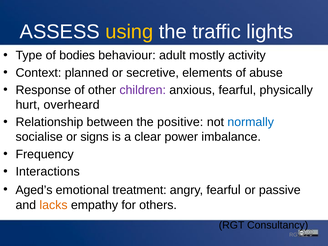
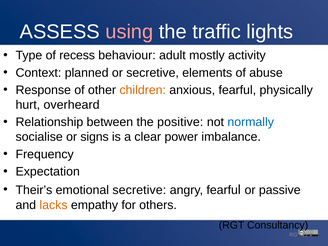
using colour: yellow -> pink
bodies: bodies -> recess
children colour: purple -> orange
Interactions: Interactions -> Expectation
Aged’s: Aged’s -> Their’s
emotional treatment: treatment -> secretive
